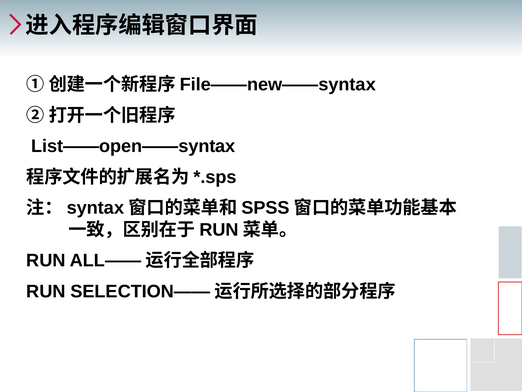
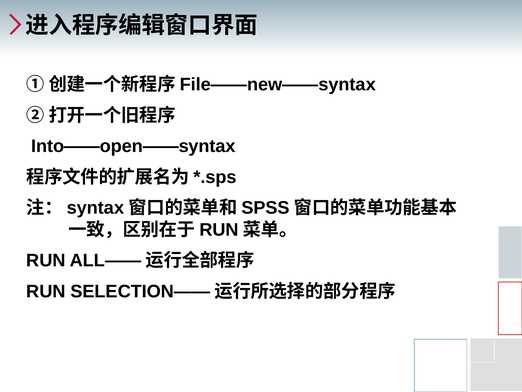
List——open——syntax: List——open——syntax -> Into——open——syntax
